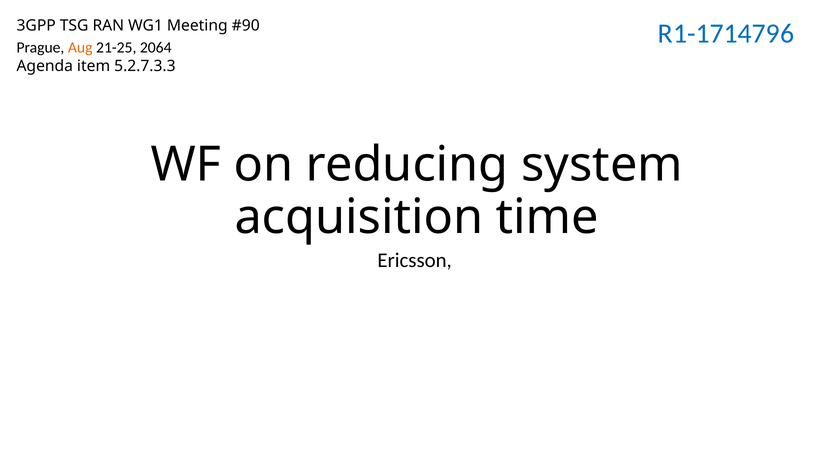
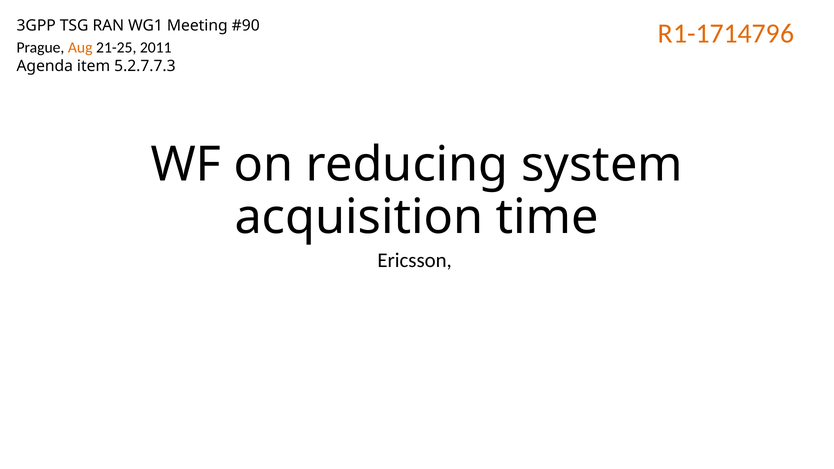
R1-1714796 colour: blue -> orange
2064: 2064 -> 2011
5.2.7.3.3: 5.2.7.3.3 -> 5.2.7.7.3
